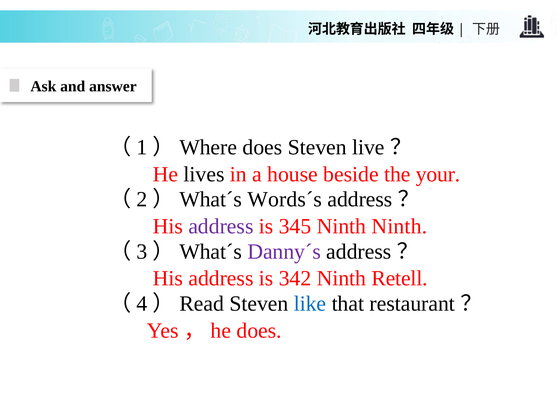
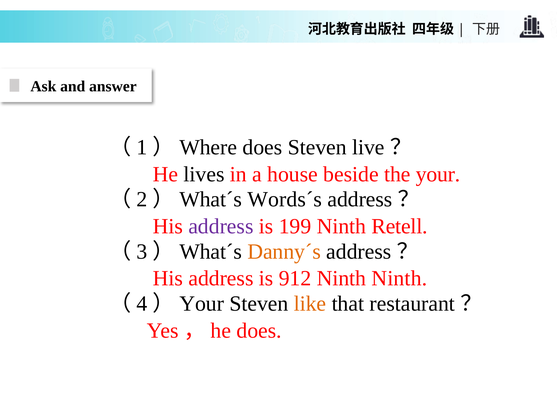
345: 345 -> 199
Ninth Ninth: Ninth -> Retell
Danny´s colour: purple -> orange
342: 342 -> 912
Ninth Retell: Retell -> Ninth
Read at (202, 304): Read -> Your
like colour: blue -> orange
